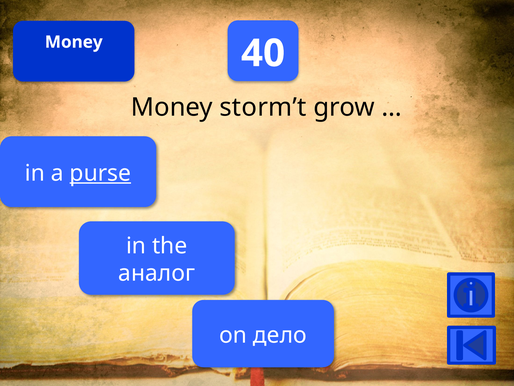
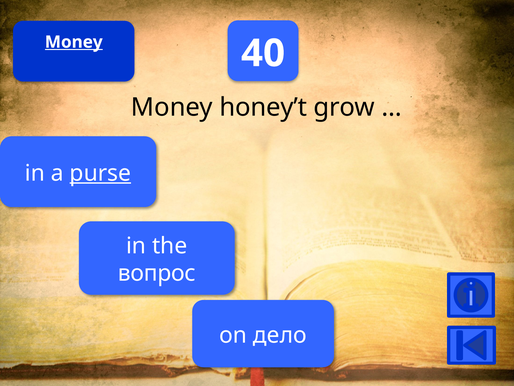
Money at (74, 42) underline: none -> present
storm’t: storm’t -> honey’t
аналог: аналог -> вопрос
